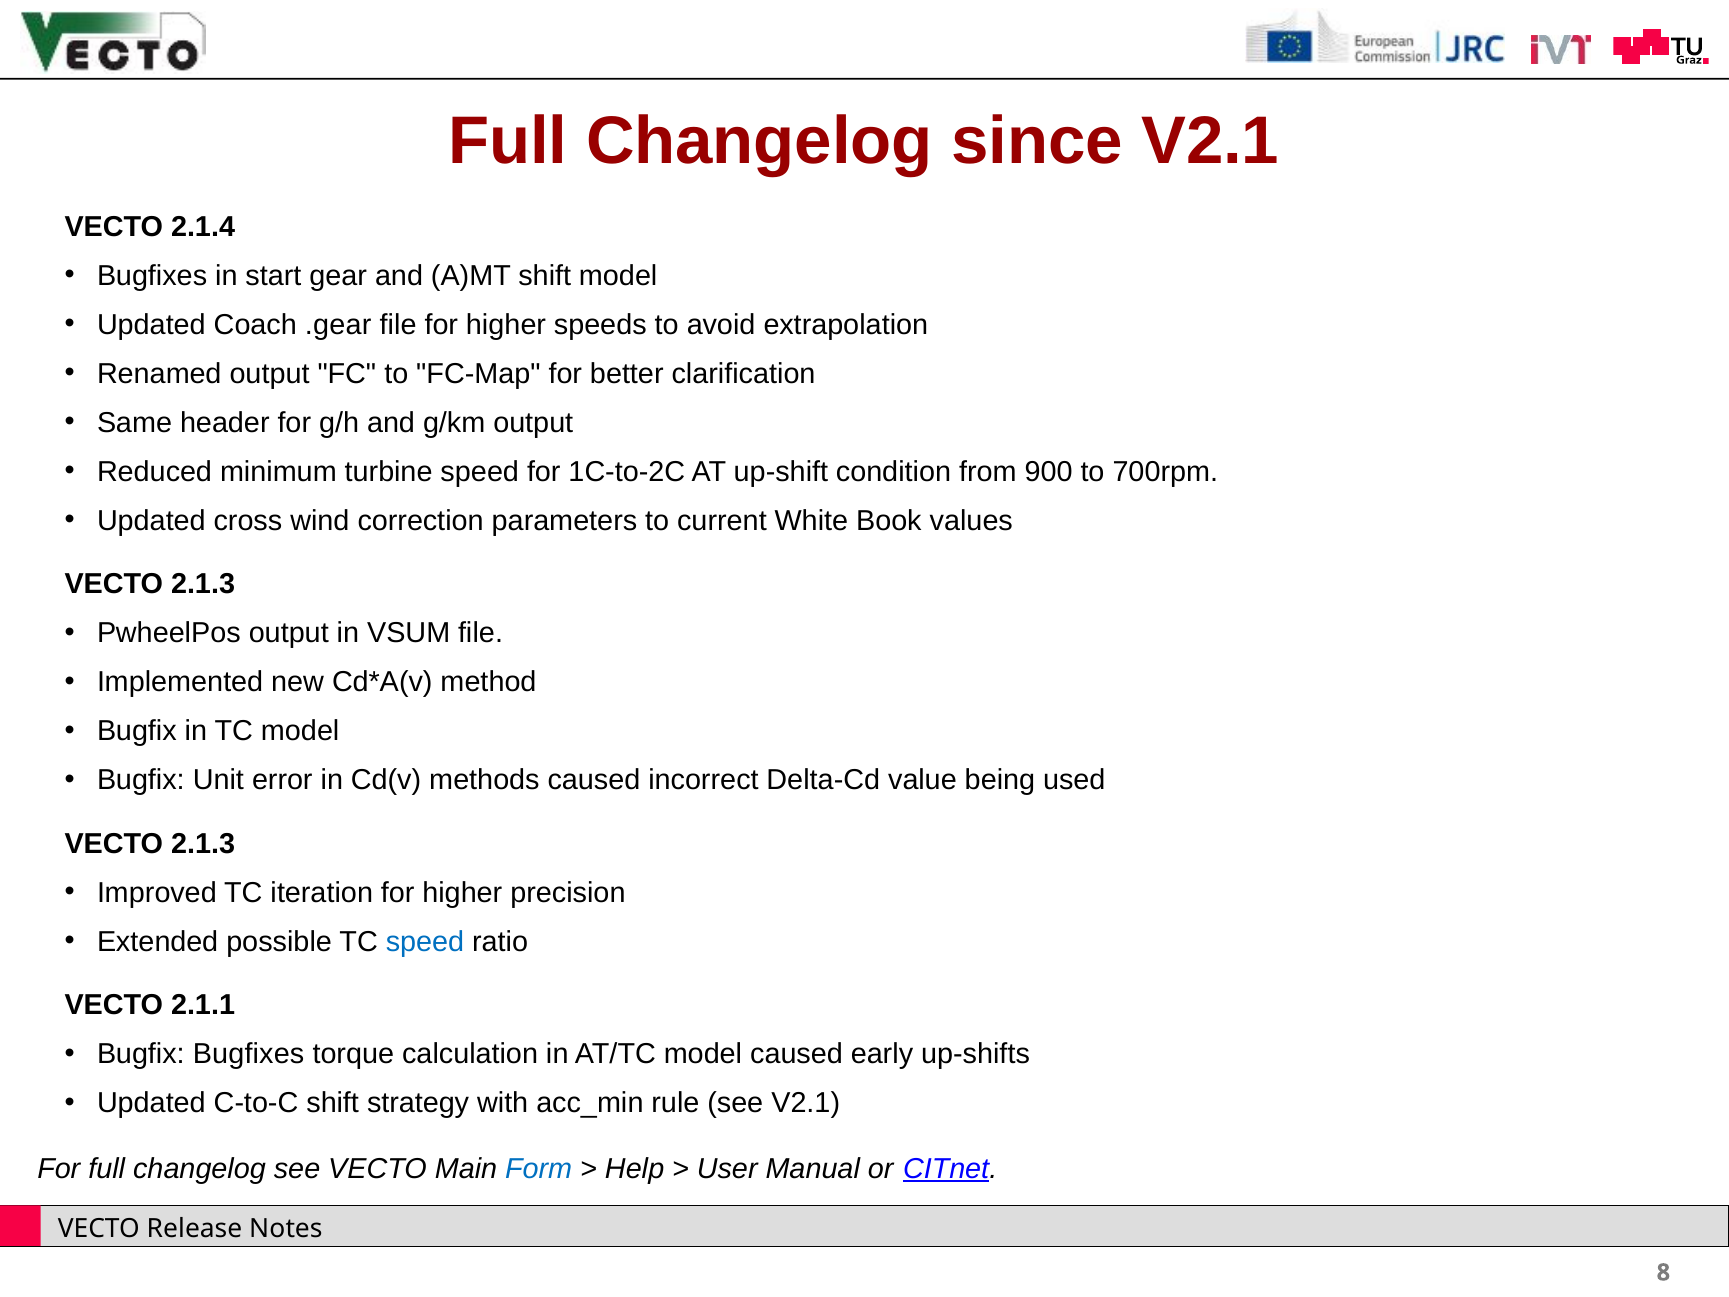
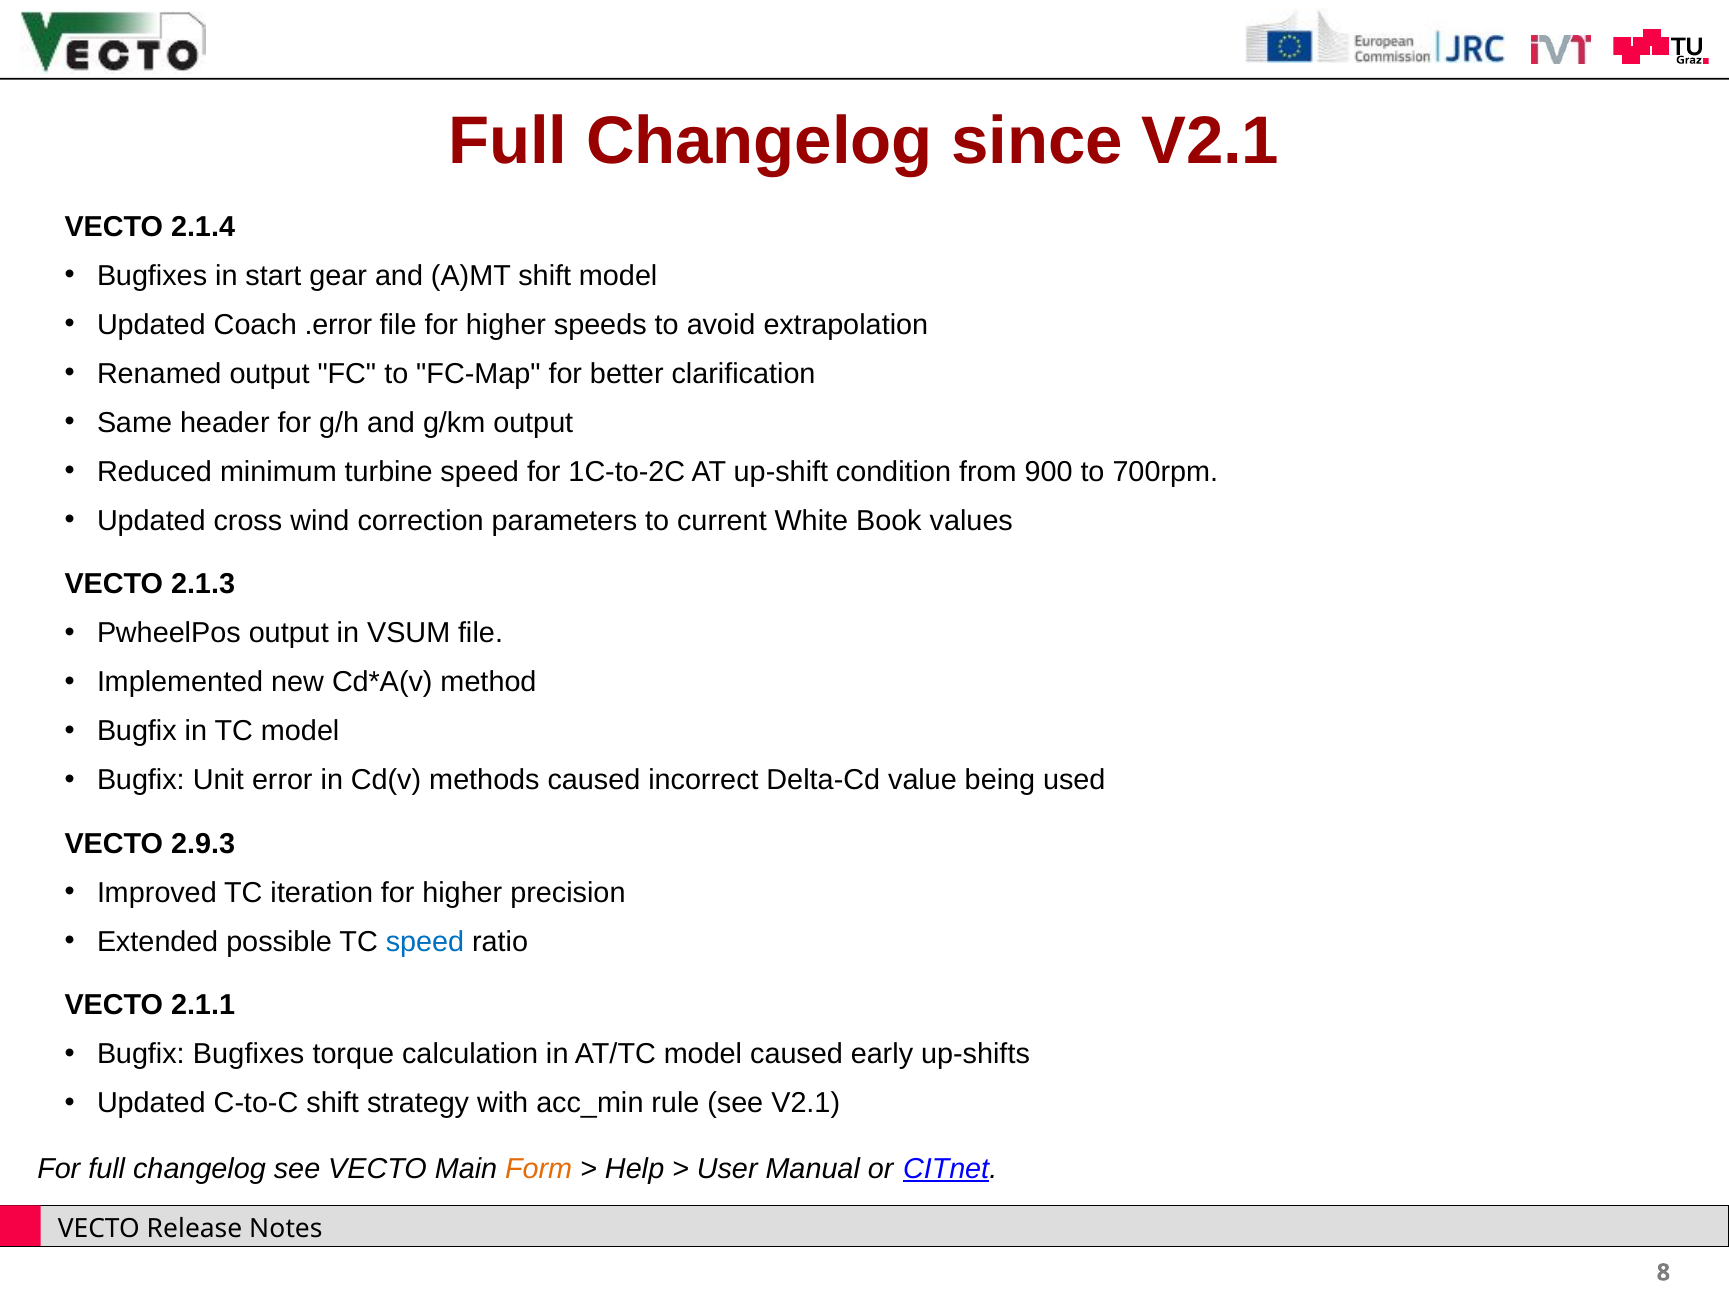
.gear: .gear -> .error
2.1.3 at (203, 844): 2.1.3 -> 2.9.3
Form colour: blue -> orange
